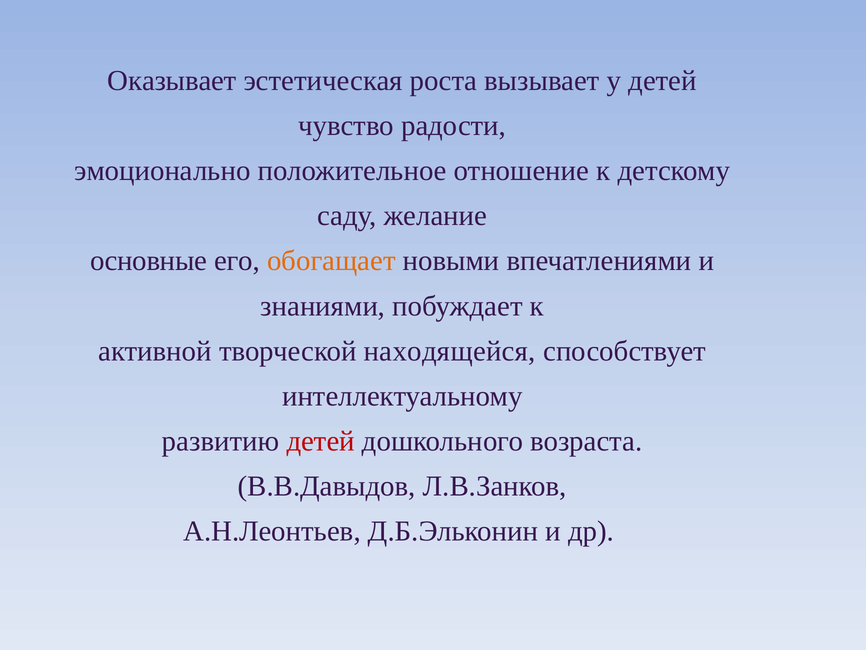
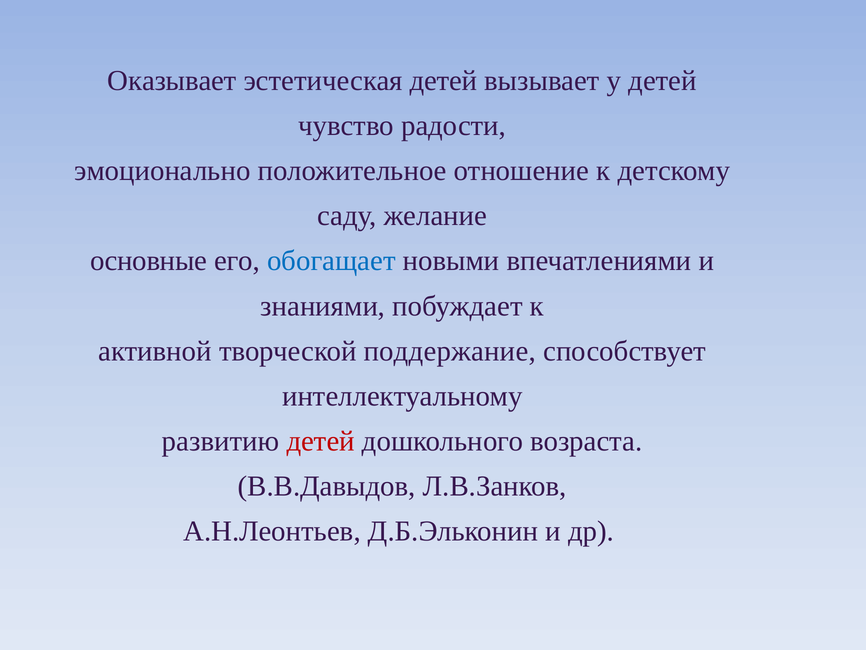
эстетическая роста: роста -> детей
обогащает colour: orange -> blue
находящейся: находящейся -> поддержание
